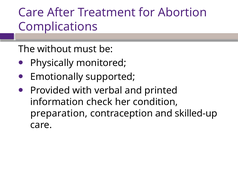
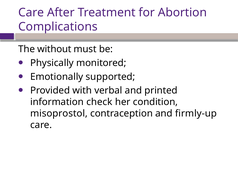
preparation: preparation -> misoprostol
skilled-up: skilled-up -> firmly-up
